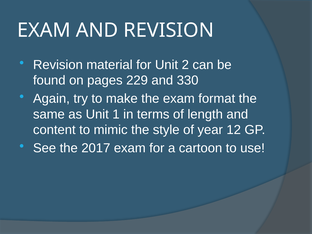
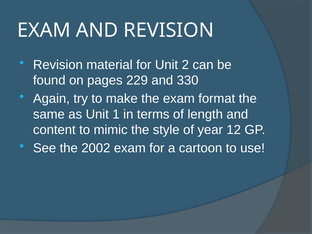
2017: 2017 -> 2002
